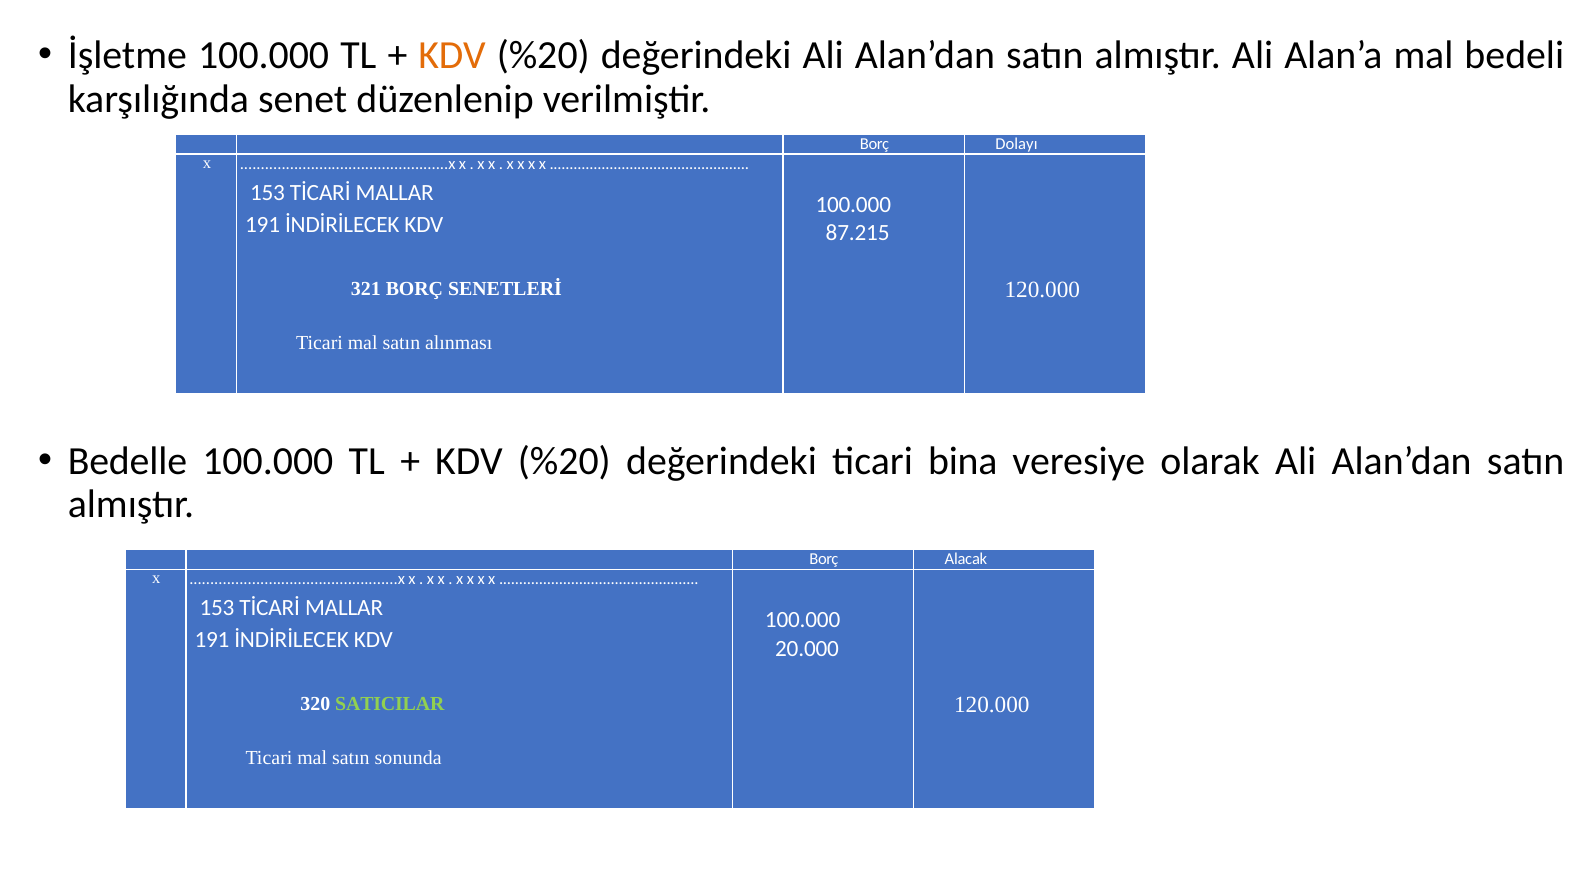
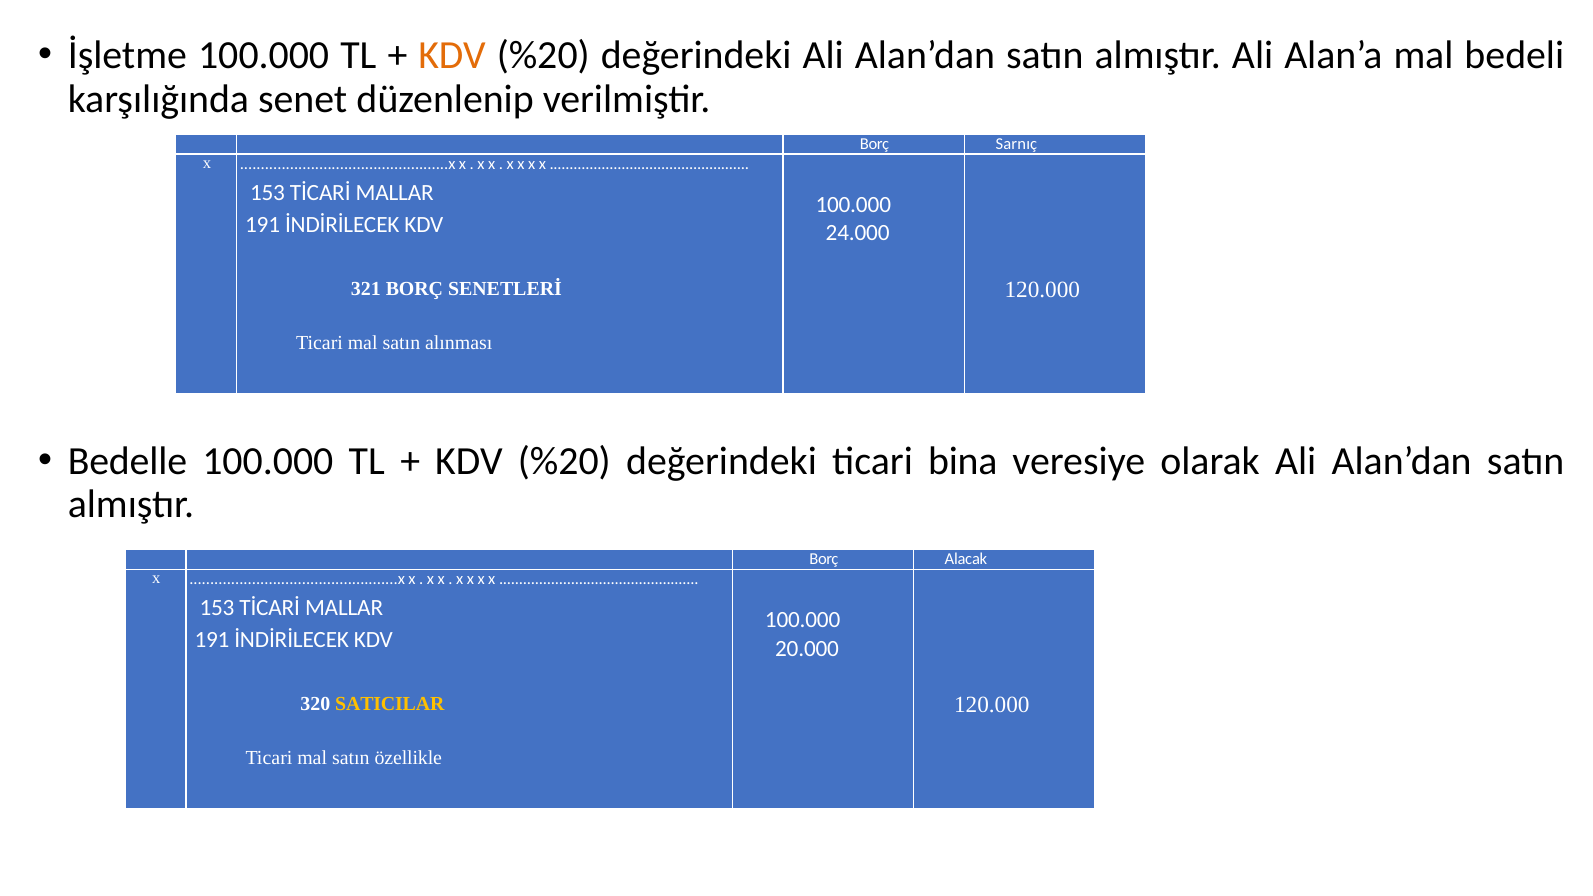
Dolayı: Dolayı -> Sarnıç
87.215: 87.215 -> 24.000
SATICILAR colour: light green -> yellow
sonunda: sonunda -> özellikle
